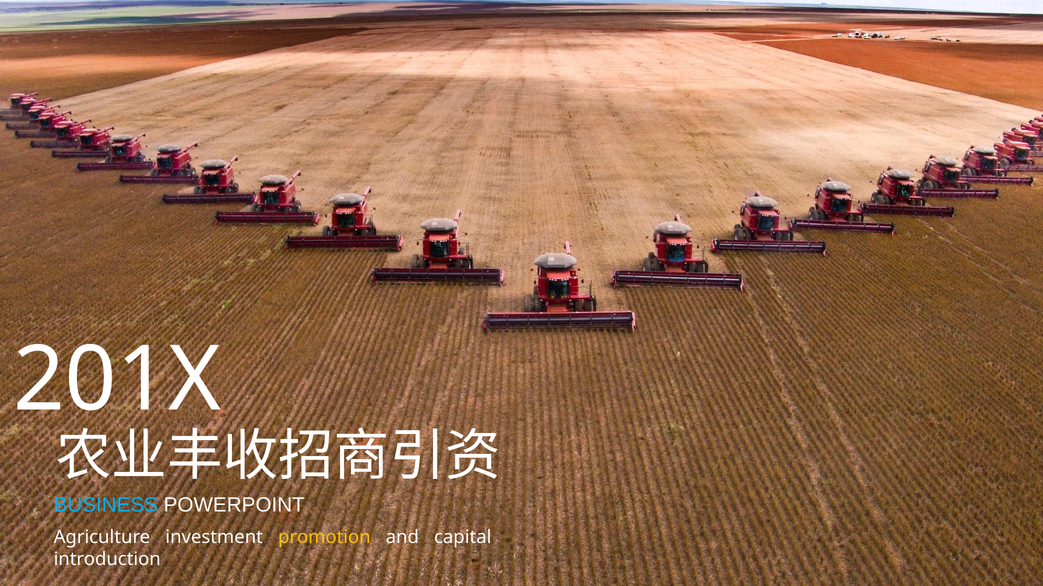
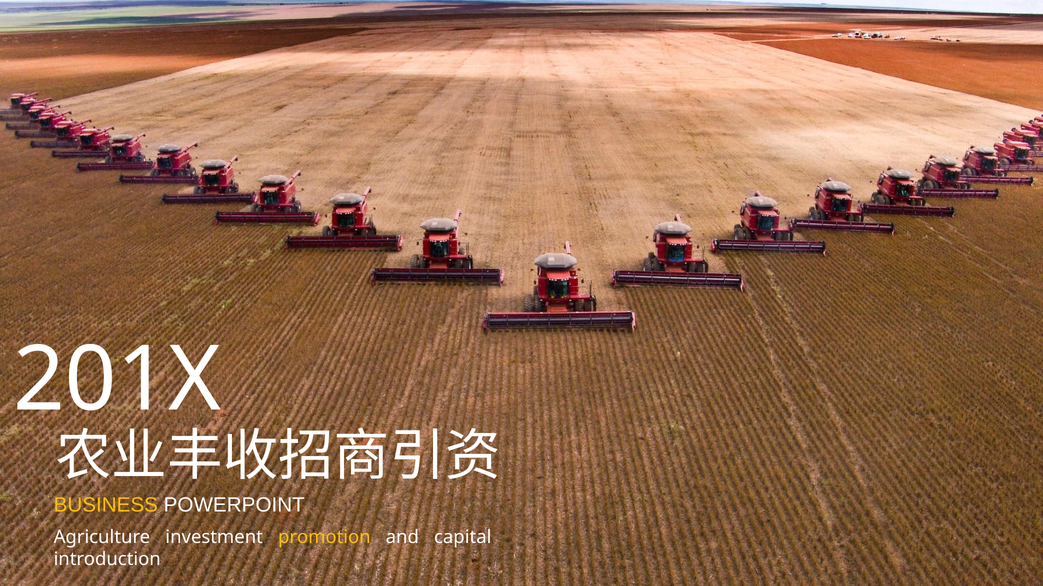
BUSINESS colour: light blue -> yellow
